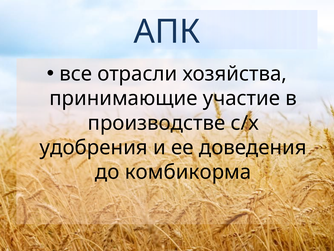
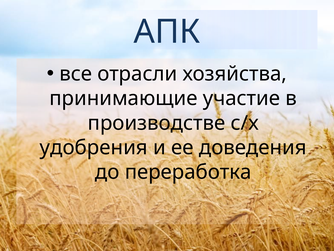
комбикорма: комбикорма -> переработка
